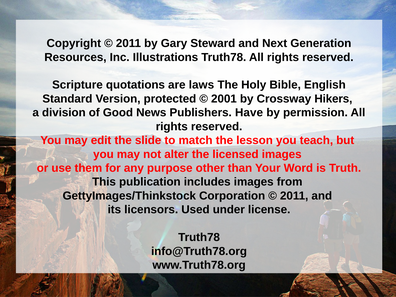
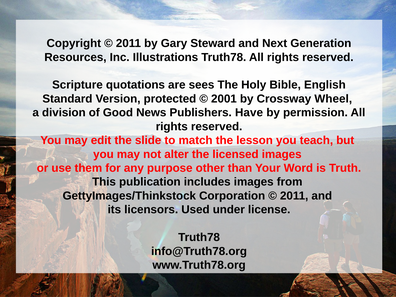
laws: laws -> sees
Hikers: Hikers -> Wheel
